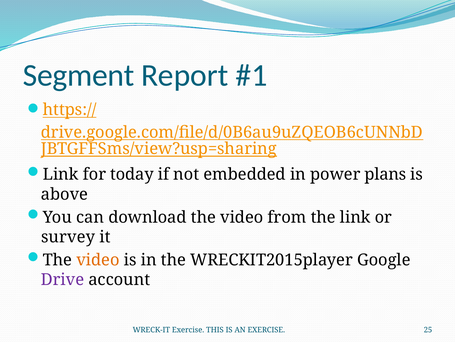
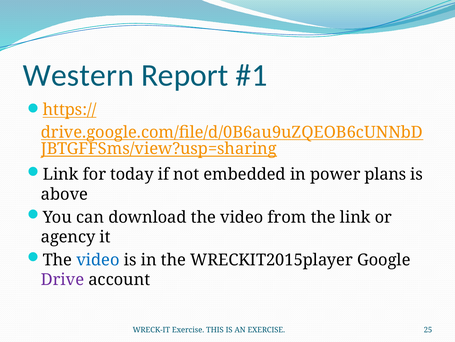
Segment: Segment -> Western
survey: survey -> agency
video at (98, 260) colour: orange -> blue
